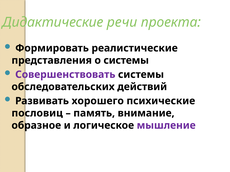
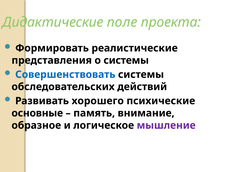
речи: речи -> поле
Совершенствовать colour: purple -> blue
пословиц: пословиц -> основные
